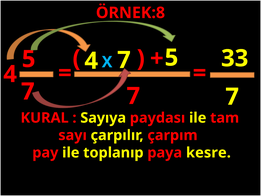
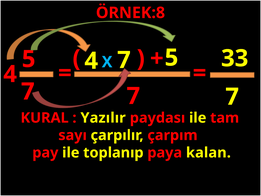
Sayıya: Sayıya -> Yazılır
kesre: kesre -> kalan
